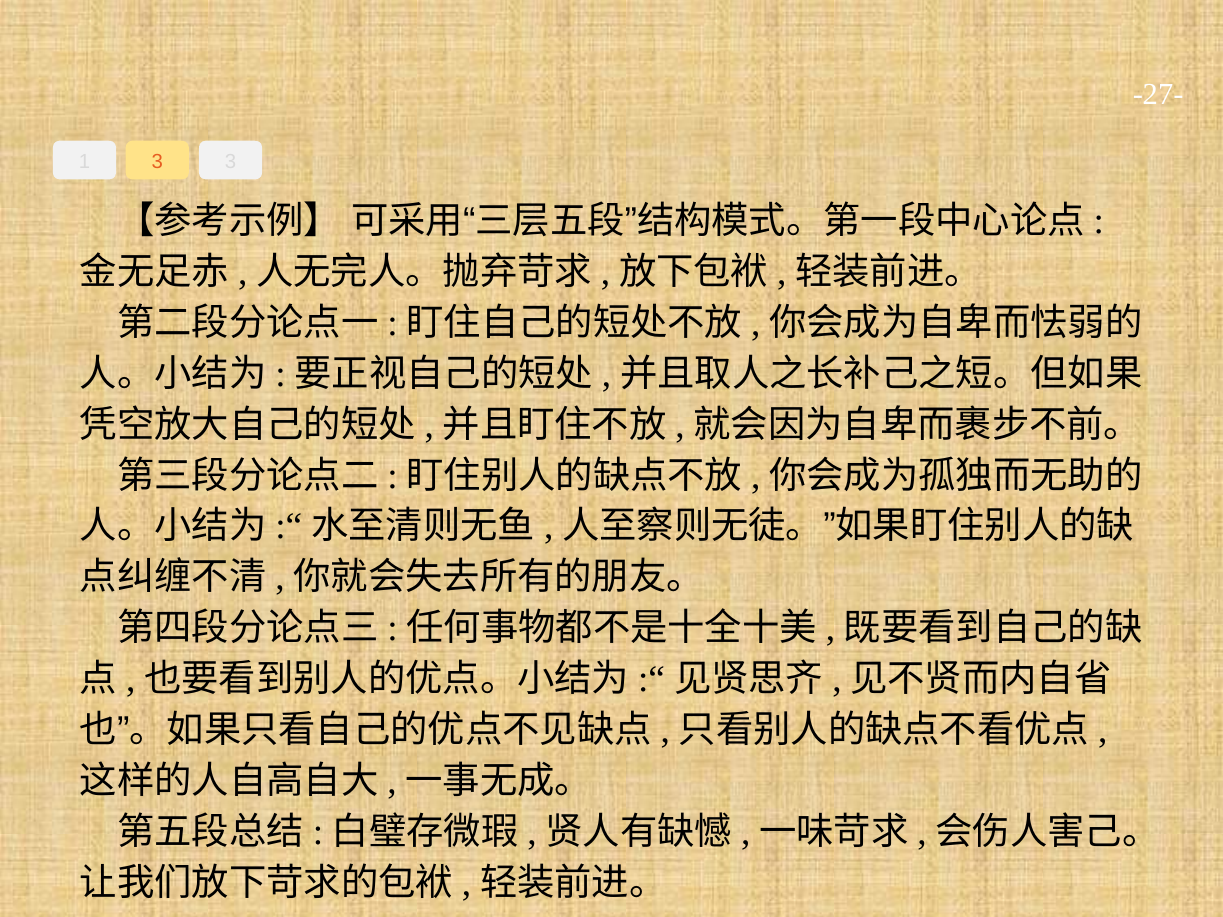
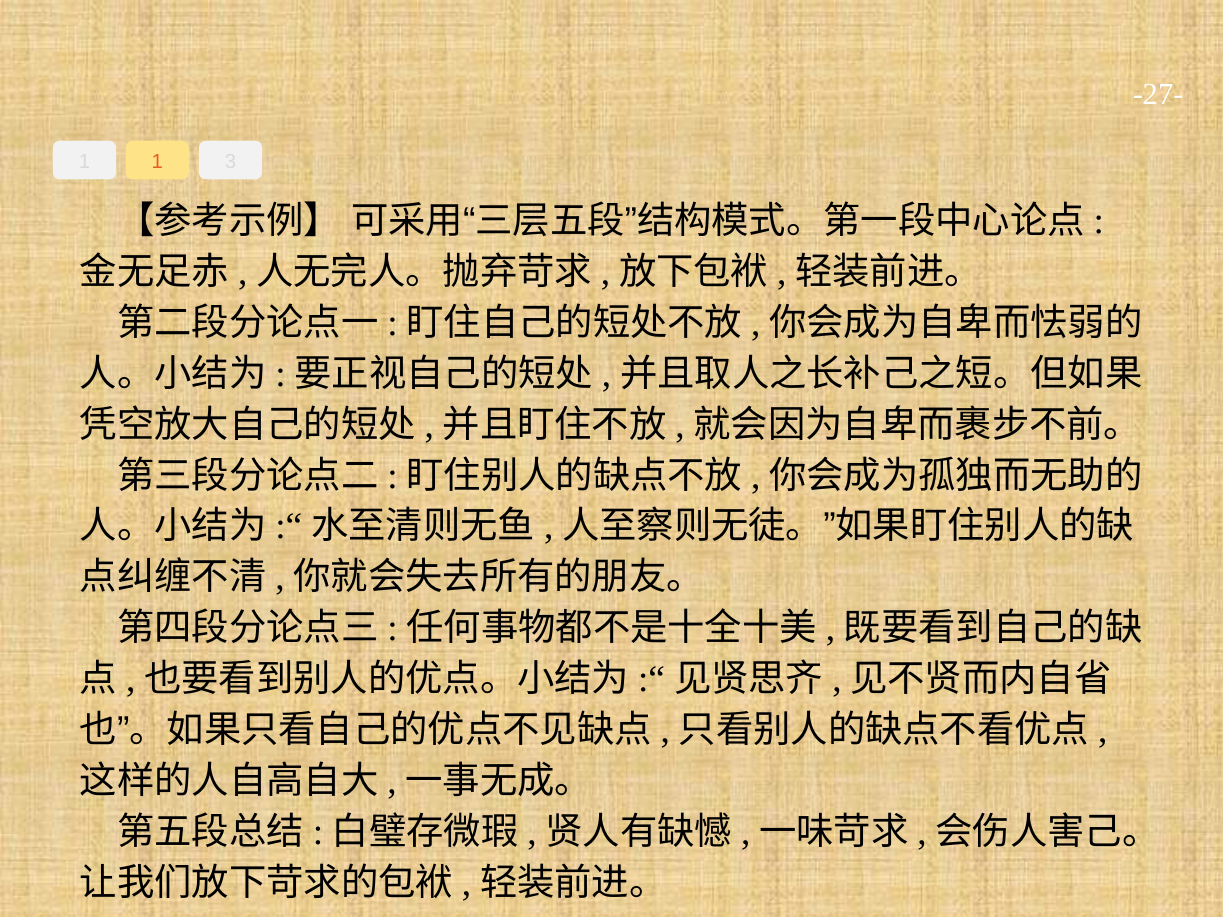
1 3: 3 -> 1
